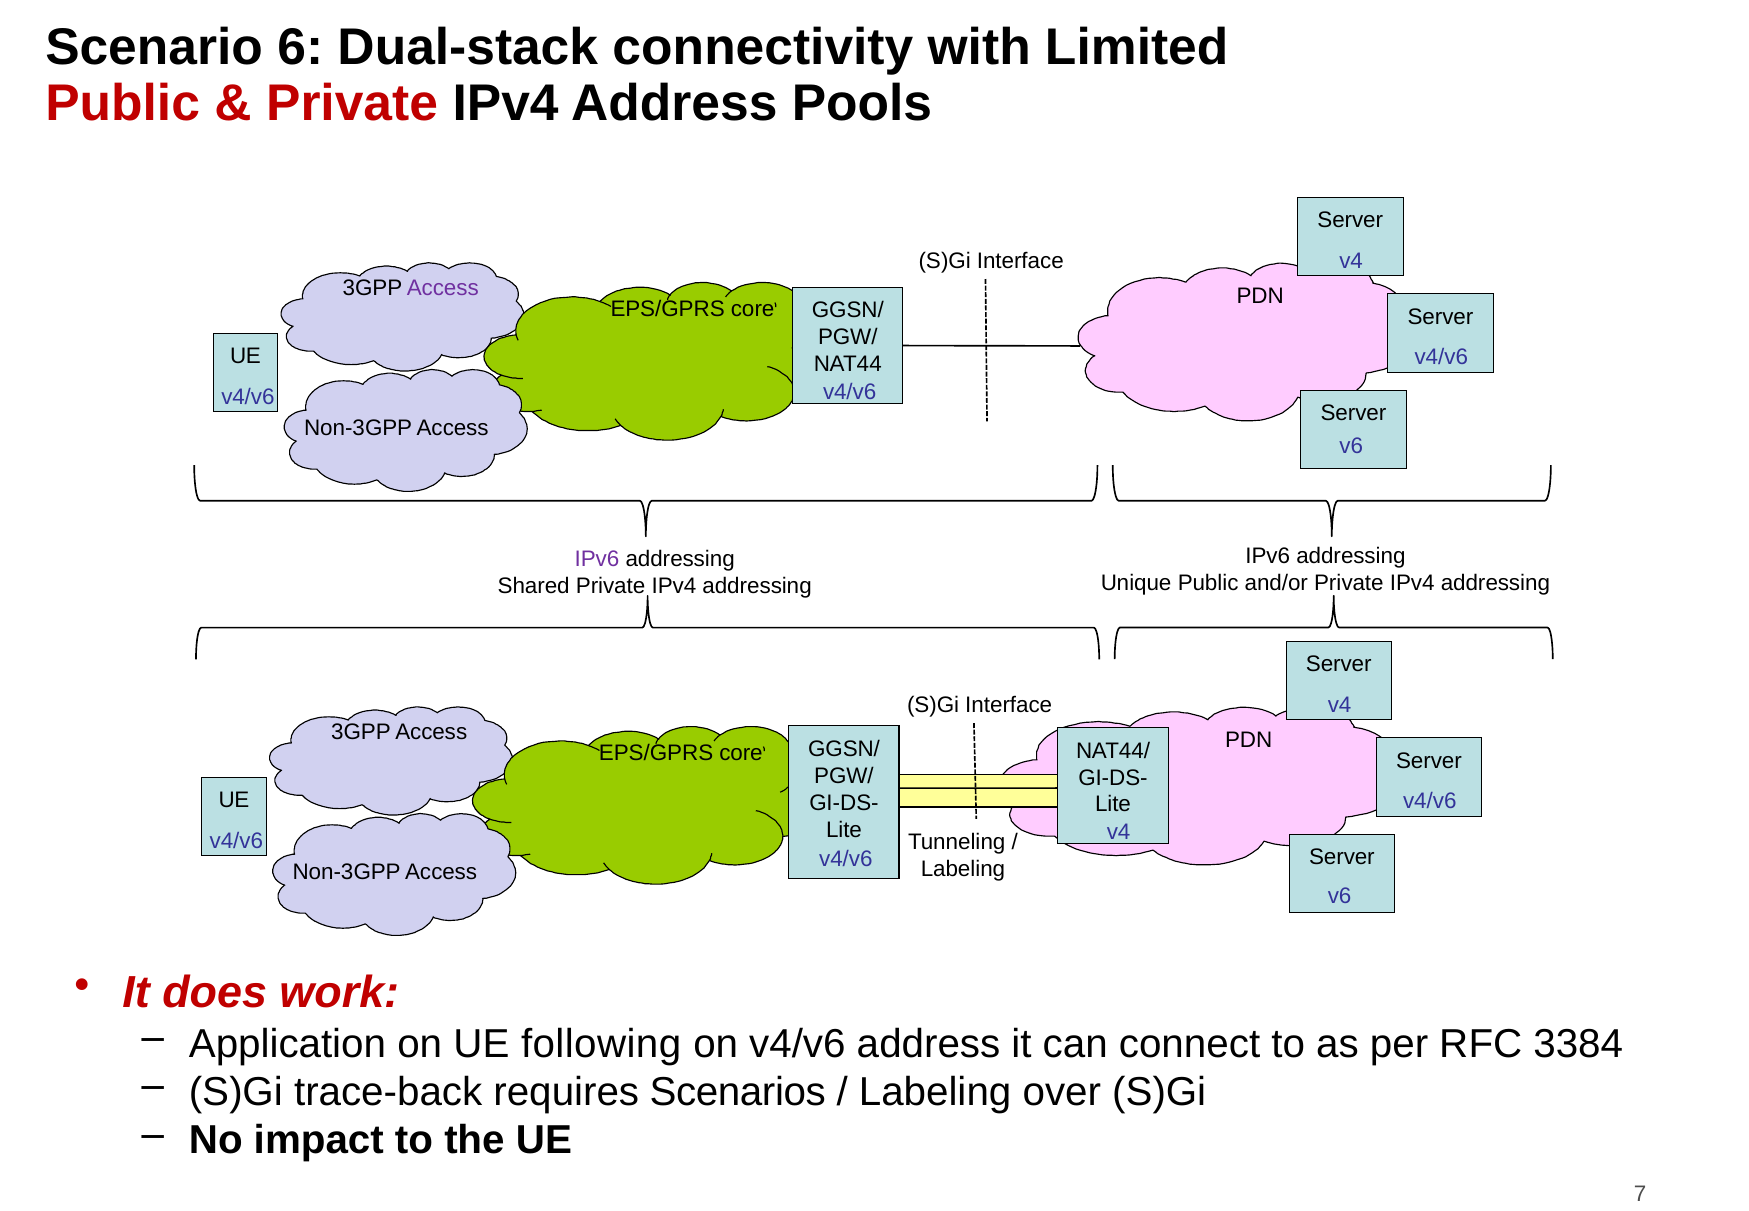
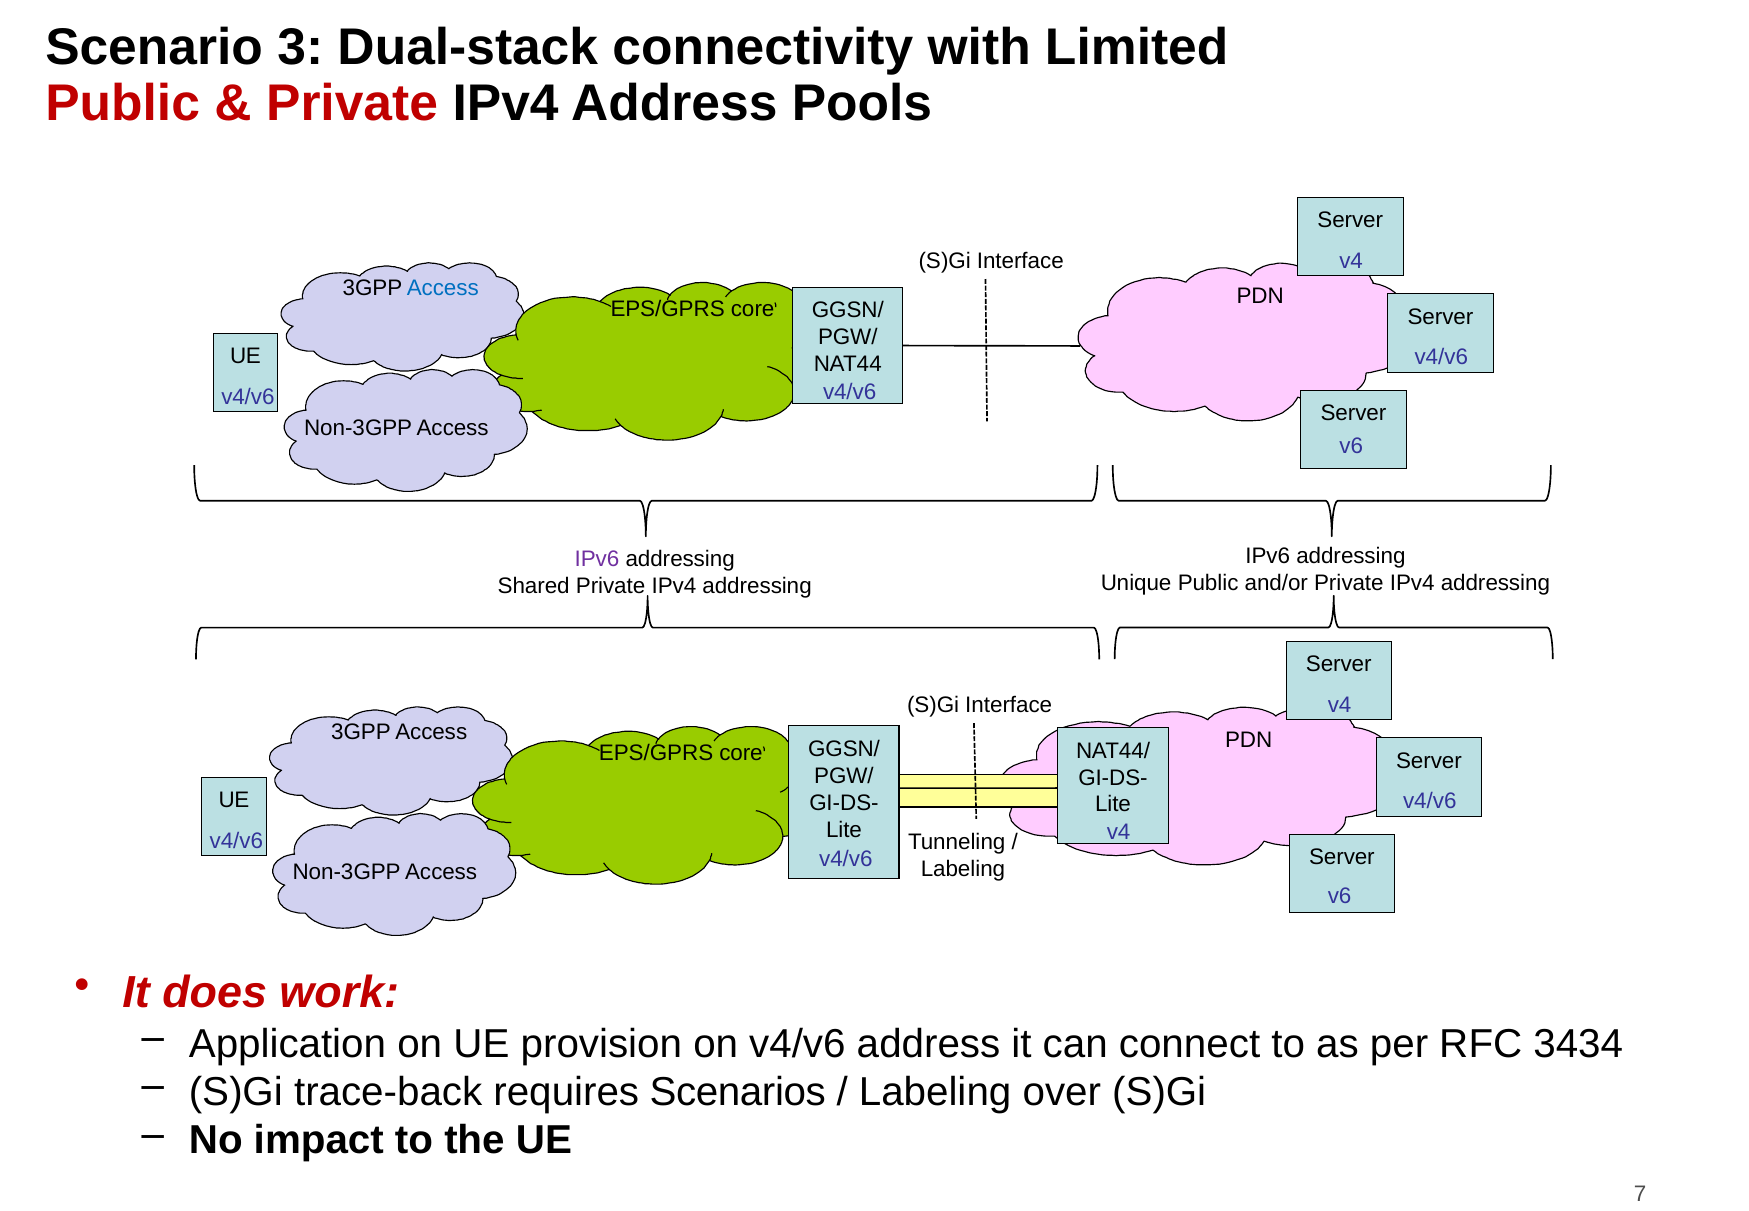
6: 6 -> 3
Access at (443, 288) colour: purple -> blue
following: following -> provision
3384: 3384 -> 3434
